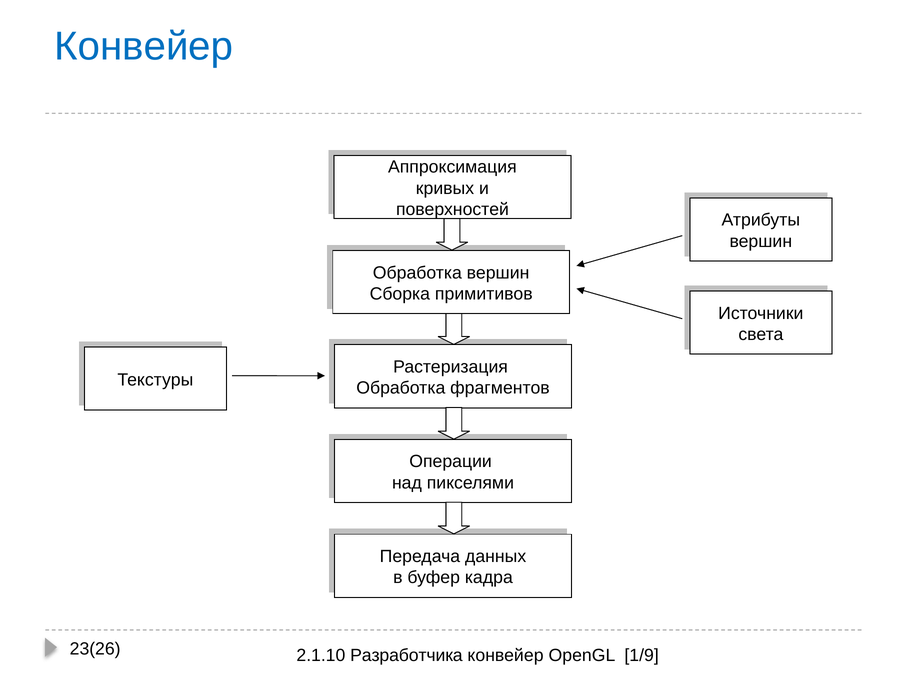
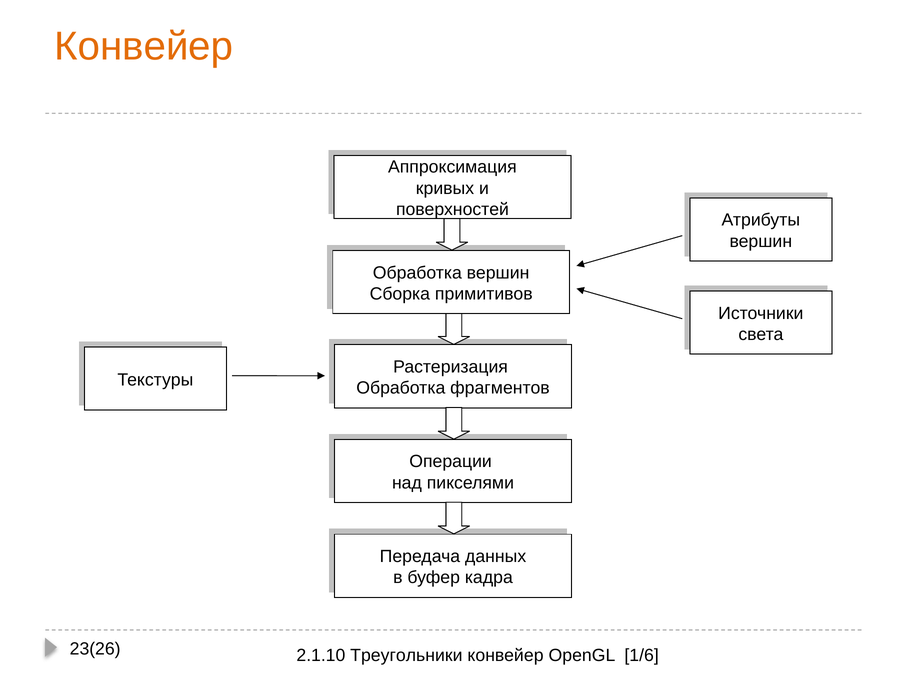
Конвейер at (144, 47) colour: blue -> orange
Разработчика: Разработчика -> Треугольники
1/9: 1/9 -> 1/6
